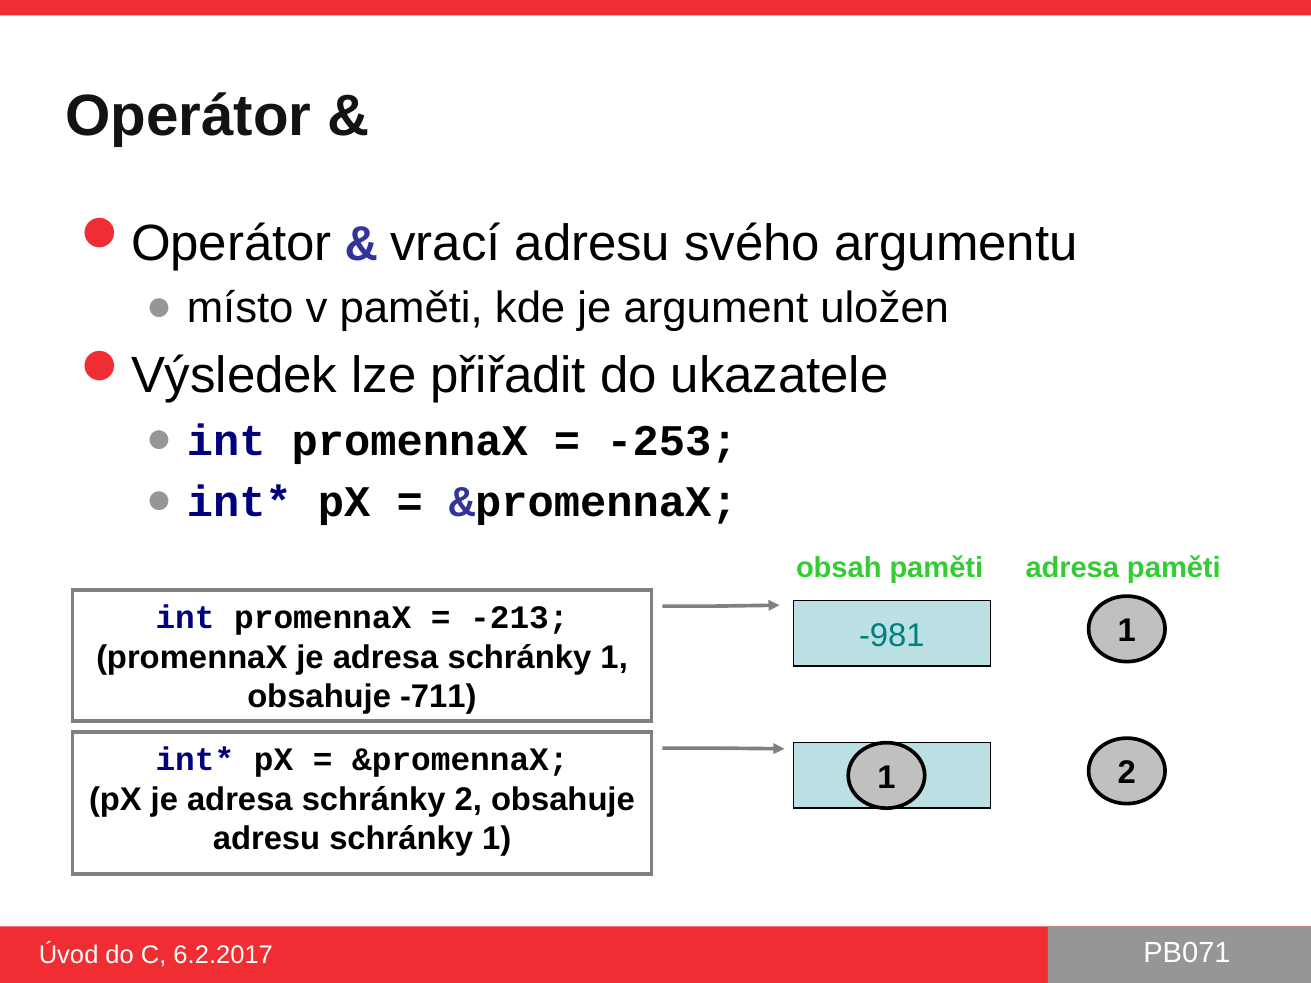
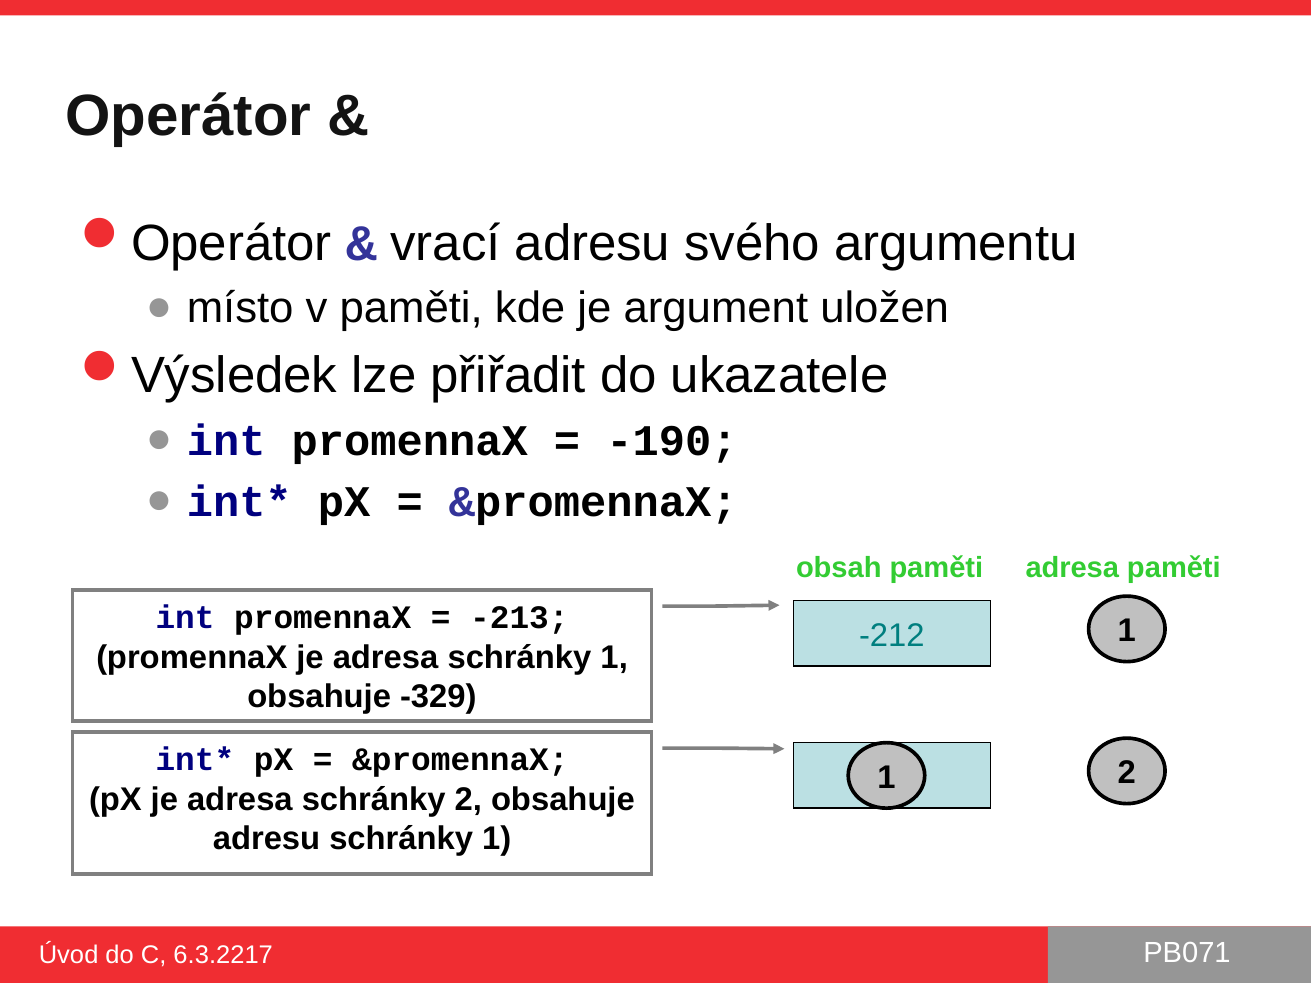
-253: -253 -> -190
-981: -981 -> -212
-711: -711 -> -329
6.2.2017: 6.2.2017 -> 6.3.2217
